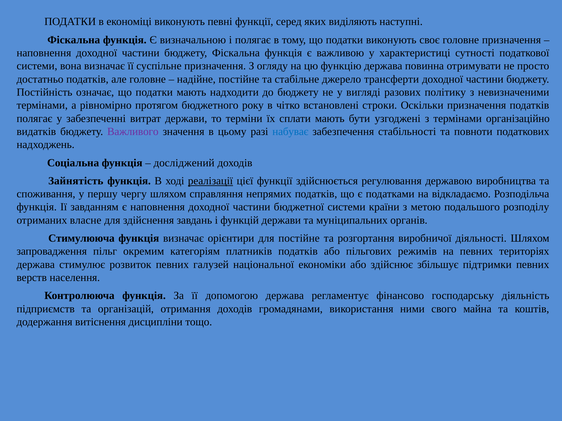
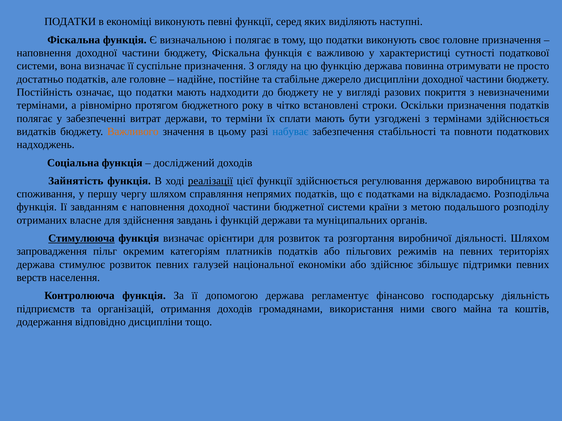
джерело трансферти: трансферти -> дисципліни
політику: політику -> покриття
термінами організаційно: організаційно -> здійснюється
Важливого colour: purple -> orange
Стимулююча underline: none -> present
для постійне: постійне -> розвиток
витіснення: витіснення -> відповідно
